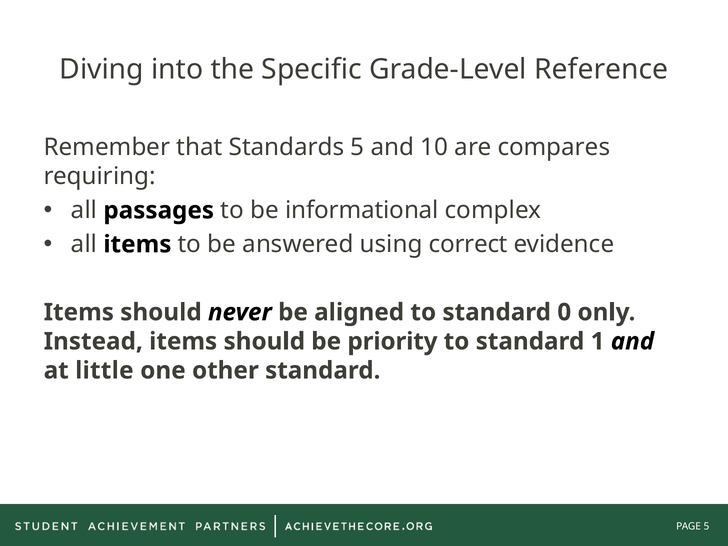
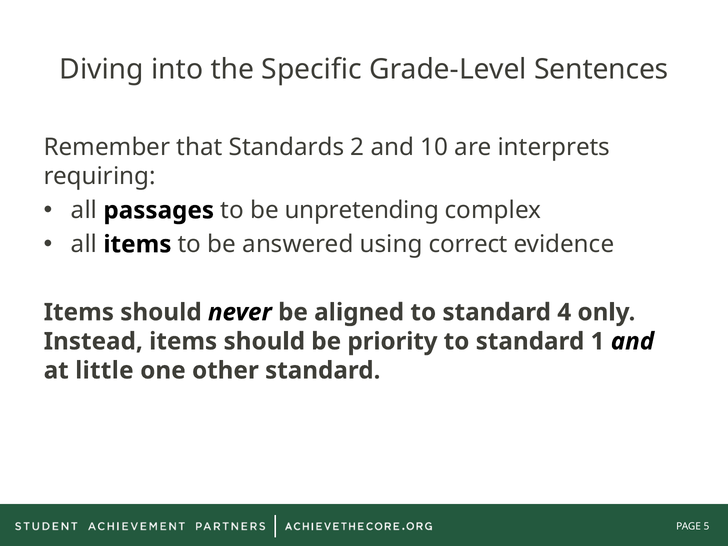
Reference: Reference -> Sentences
Standards 5: 5 -> 2
compares: compares -> interprets
informational: informational -> unpretending
0: 0 -> 4
